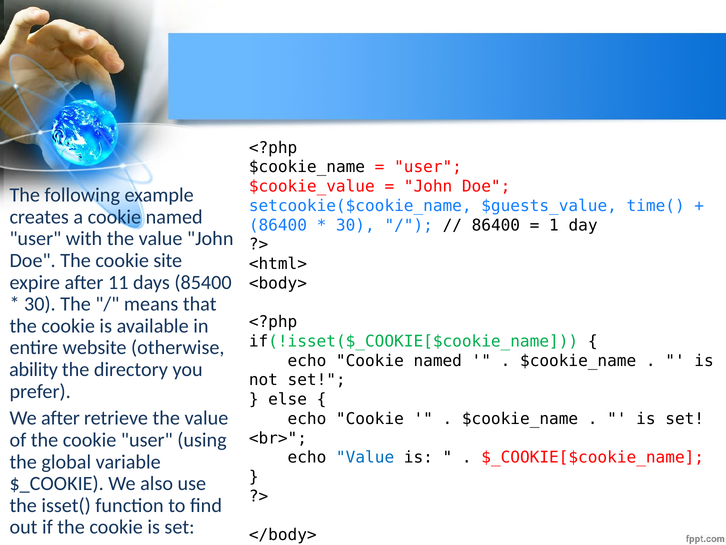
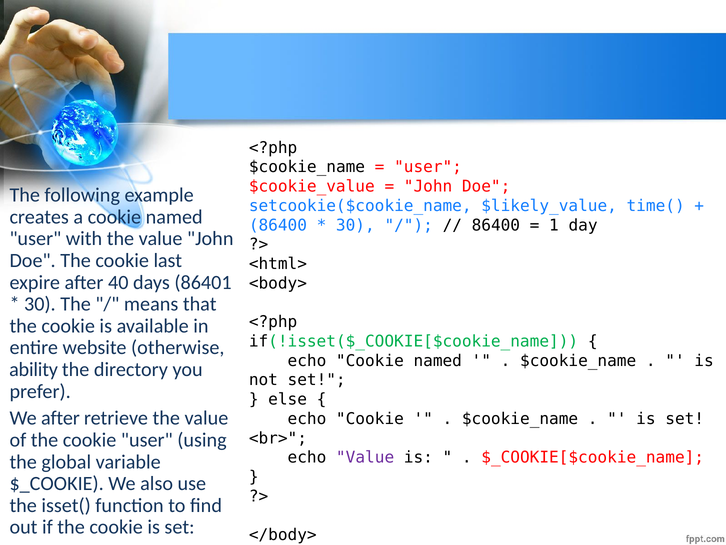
$guests_value: $guests_value -> $likely_value
site: site -> last
11: 11 -> 40
85400: 85400 -> 86401
Value at (365, 457) colour: blue -> purple
